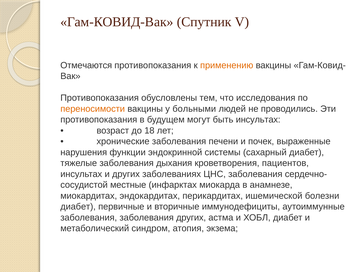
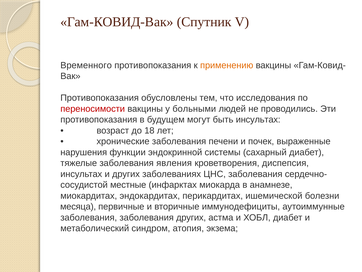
Отмечаются: Отмечаются -> Временного
переносимости colour: orange -> red
дыхания: дыхания -> явления
пациентов: пациентов -> диспепсия
диабет at (78, 206): диабет -> месяца
